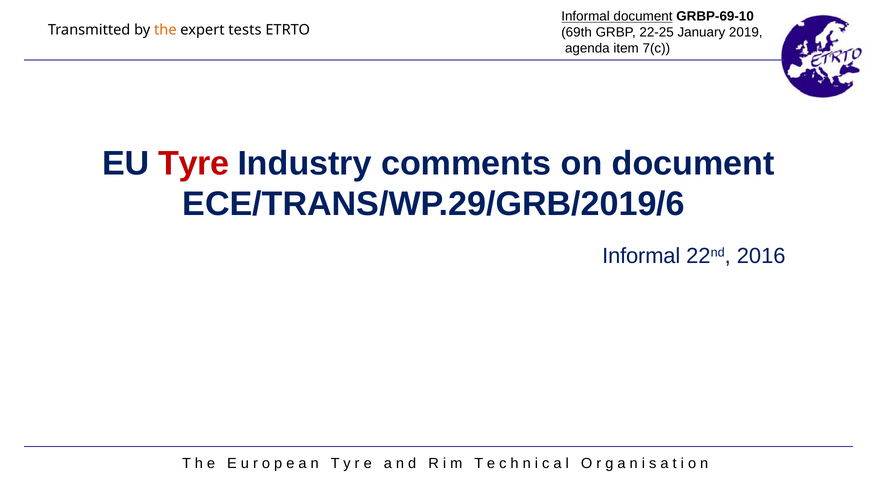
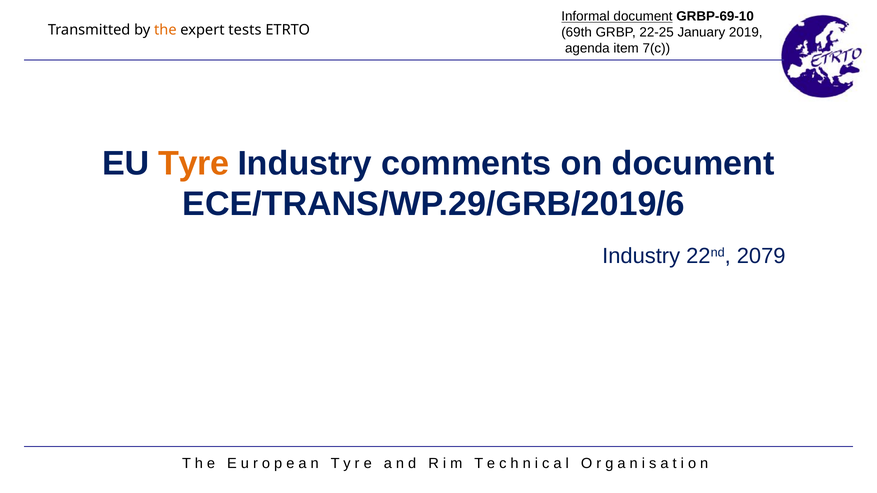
Tyre colour: red -> orange
Informal at (641, 256): Informal -> Industry
2016: 2016 -> 2079
